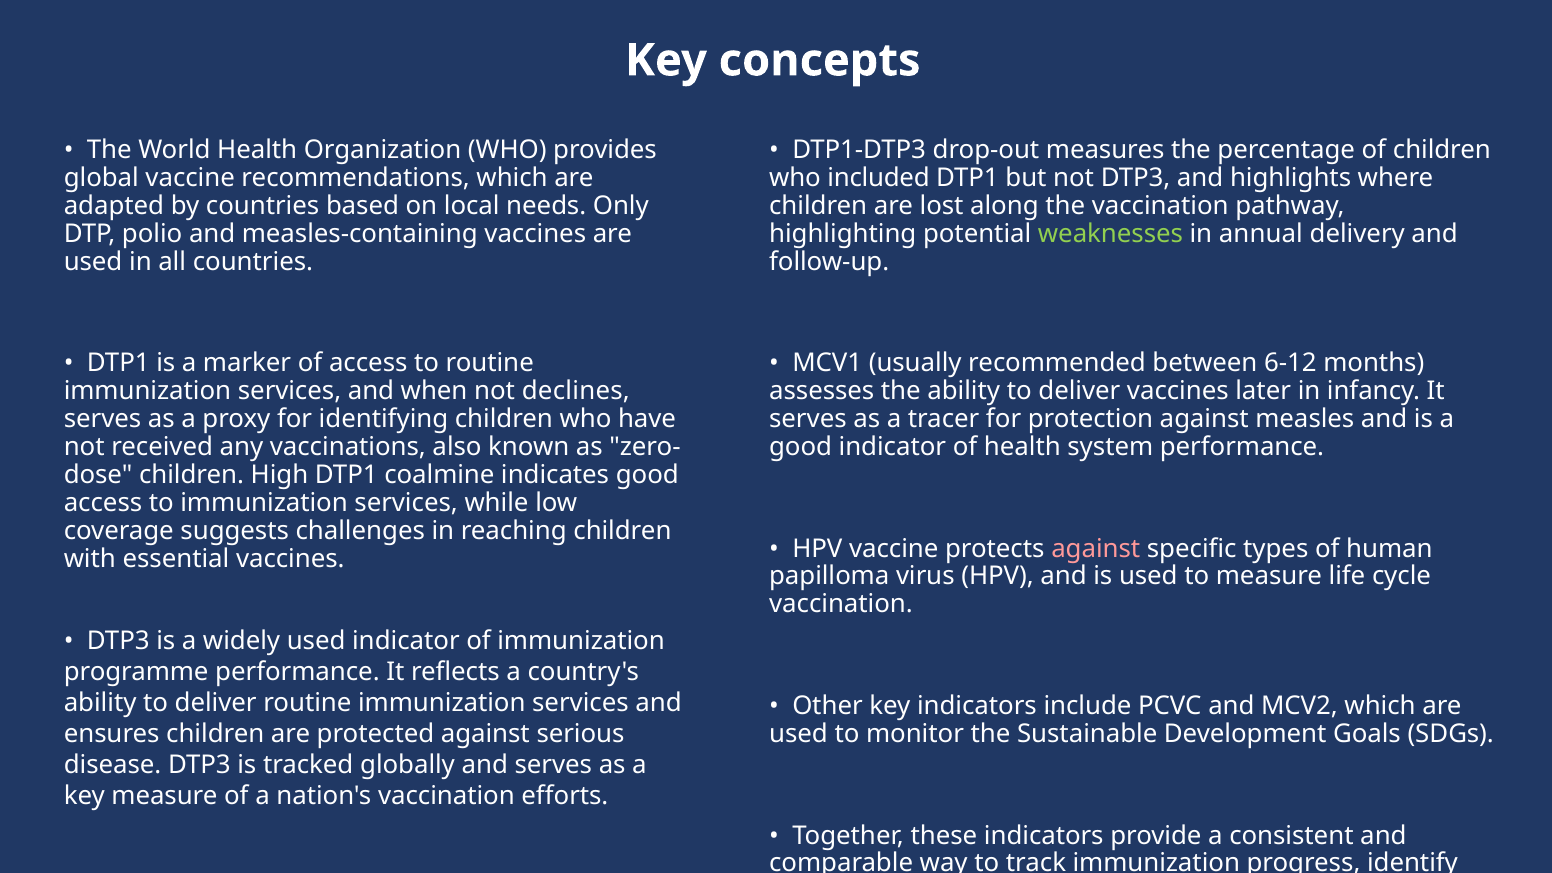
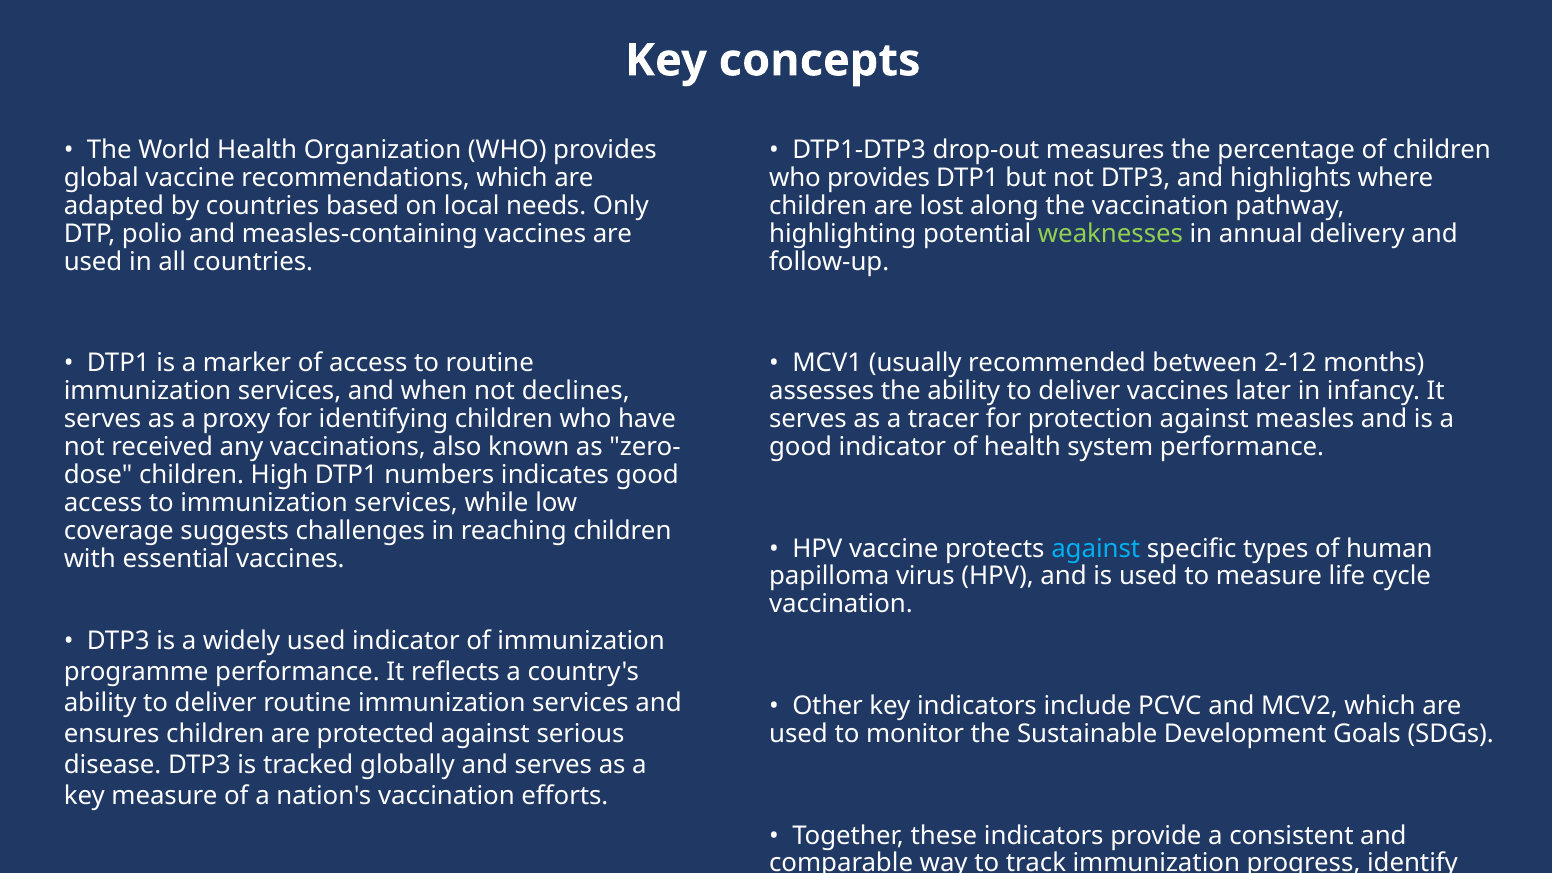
included at (879, 178): included -> provides
6-12: 6-12 -> 2-12
coalmine: coalmine -> numbers
against at (1096, 549) colour: pink -> light blue
